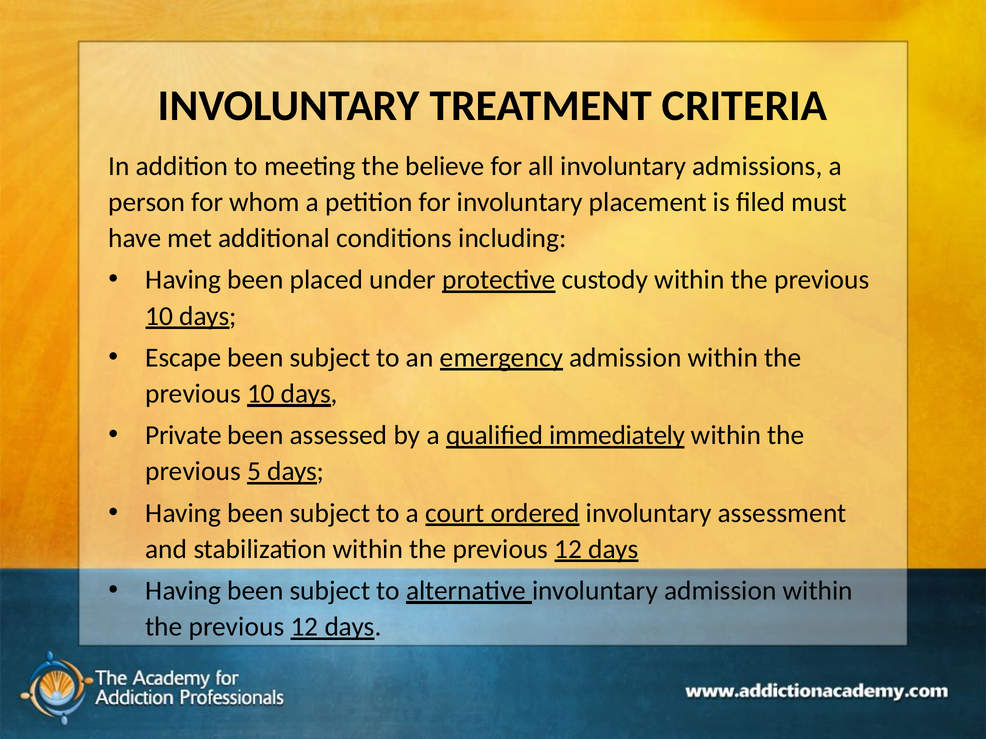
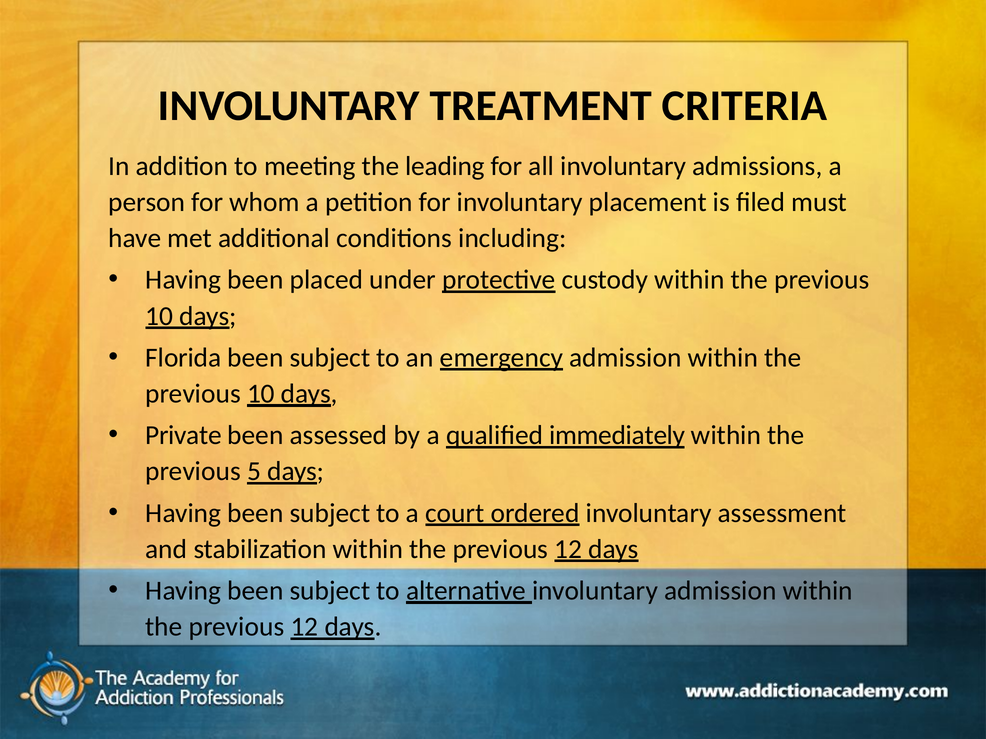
believe: believe -> leading
Escape: Escape -> Florida
